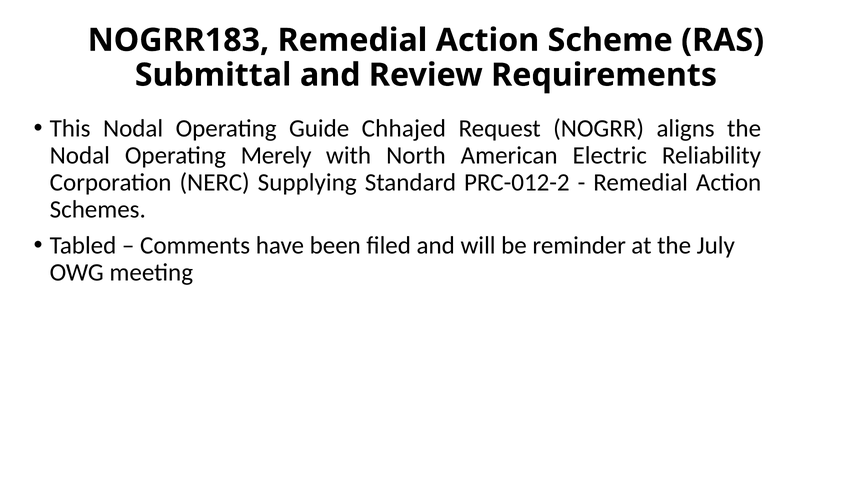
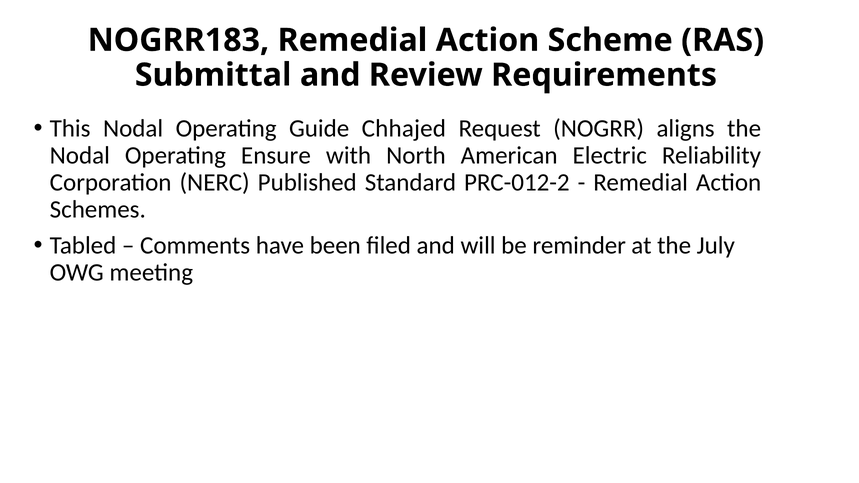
Merely: Merely -> Ensure
Supplying: Supplying -> Published
